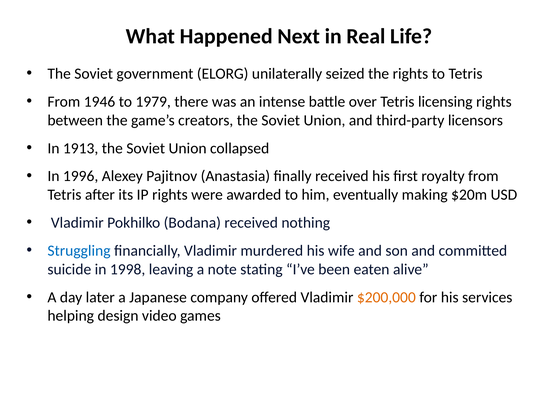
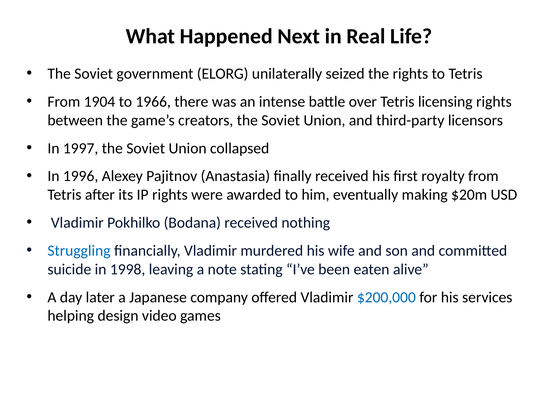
1946: 1946 -> 1904
1979: 1979 -> 1966
1913: 1913 -> 1997
$200,000 colour: orange -> blue
